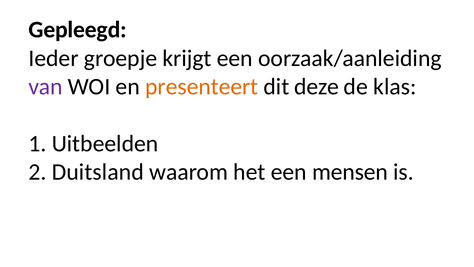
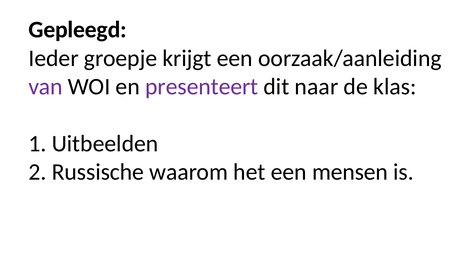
presenteert colour: orange -> purple
deze: deze -> naar
Duitsland: Duitsland -> Russische
